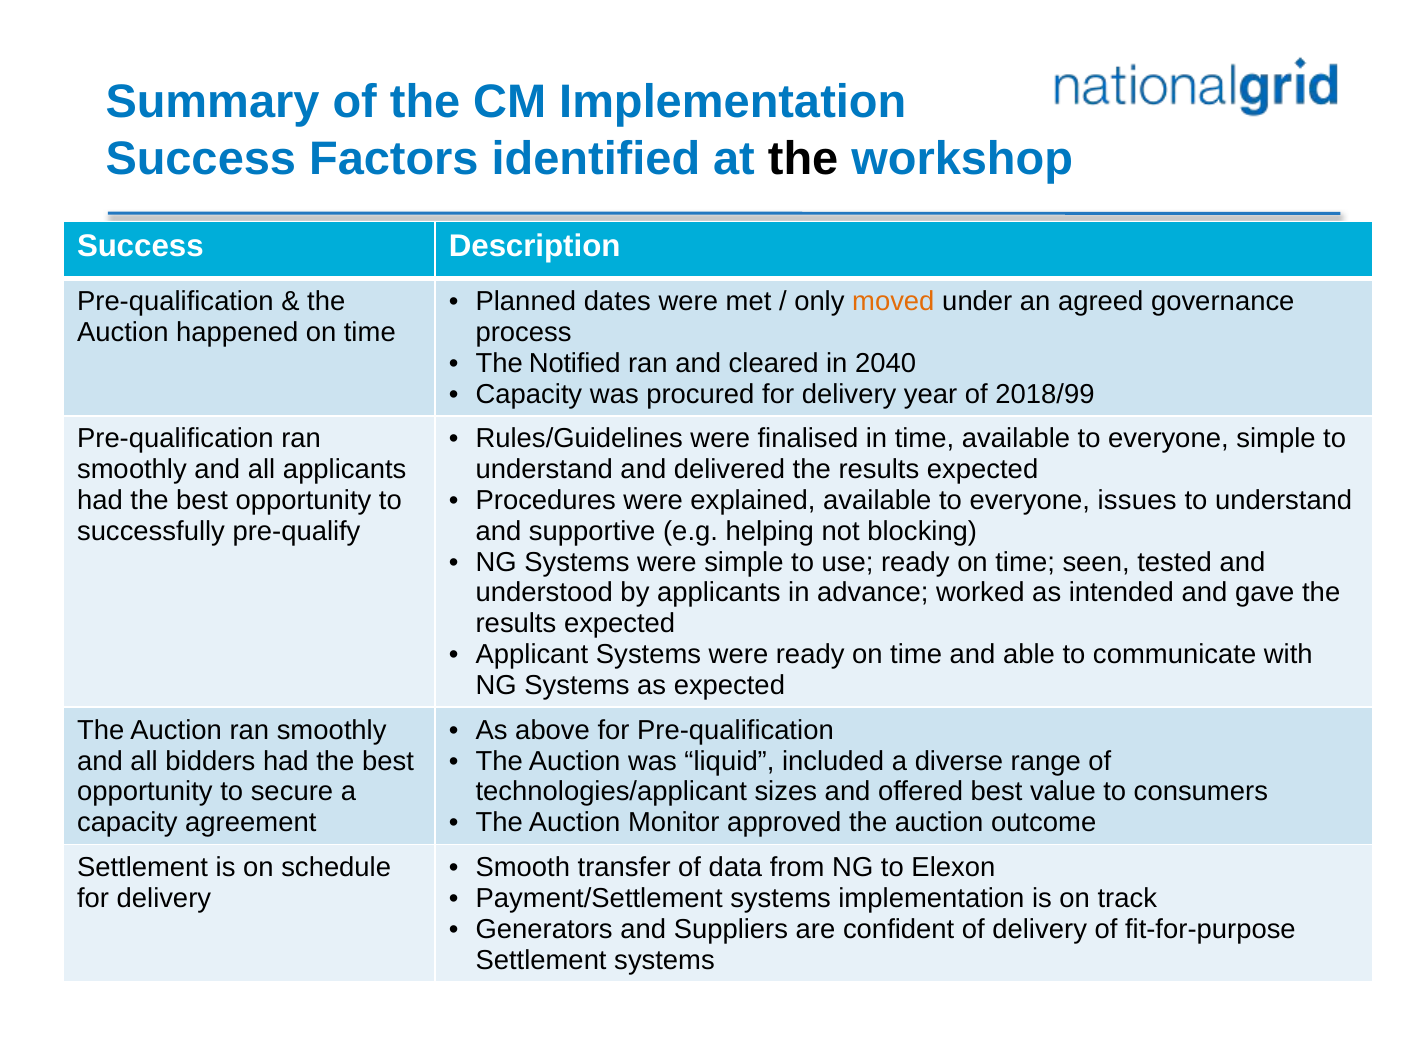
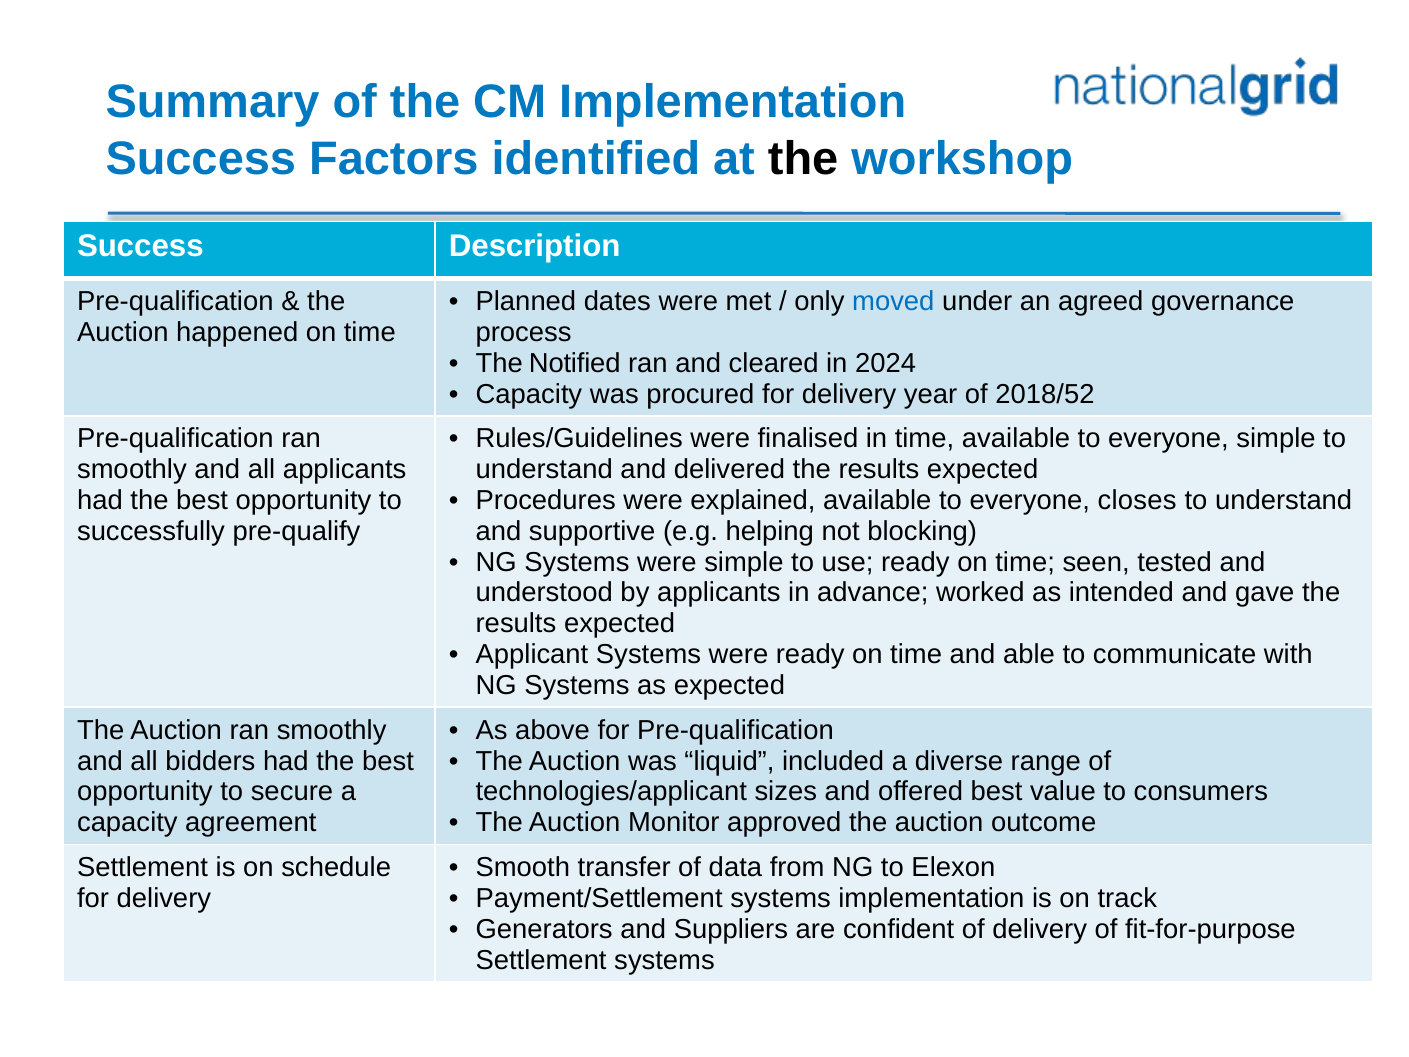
moved colour: orange -> blue
2040: 2040 -> 2024
2018/99: 2018/99 -> 2018/52
issues: issues -> closes
